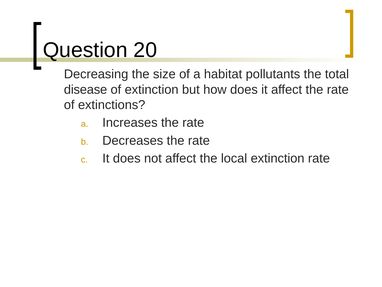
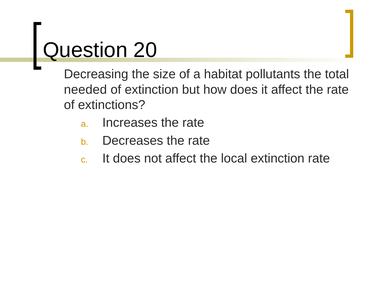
disease: disease -> needed
